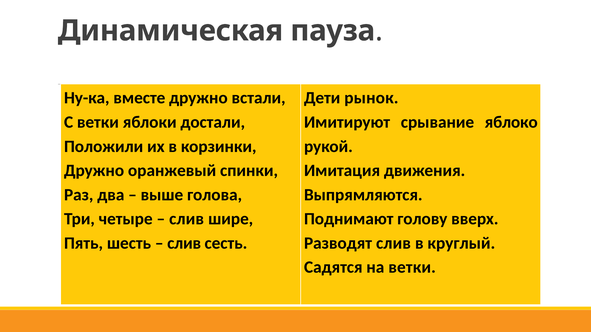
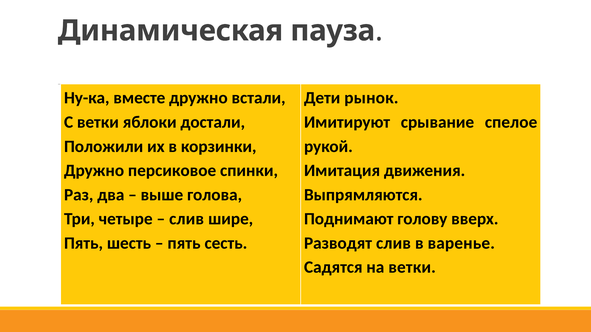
яблоко: яблоко -> спелое
оранжевый: оранжевый -> персиковое
слив at (184, 243): слив -> пять
круглый: круглый -> варенье
